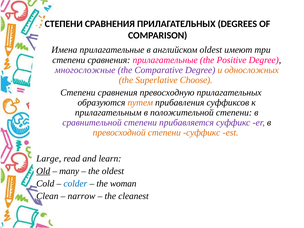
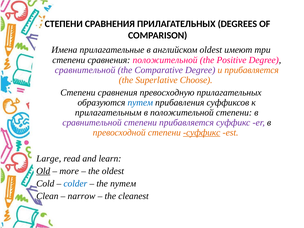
сравнения прилагательные: прилагательные -> положительной
многосложные at (85, 70): многосложные -> сравнительной
и односложных: односложных -> прибавляется
путем at (140, 102) colour: orange -> blue
суффикс at (202, 133) underline: none -> present
many: many -> more
the woman: woman -> путем
